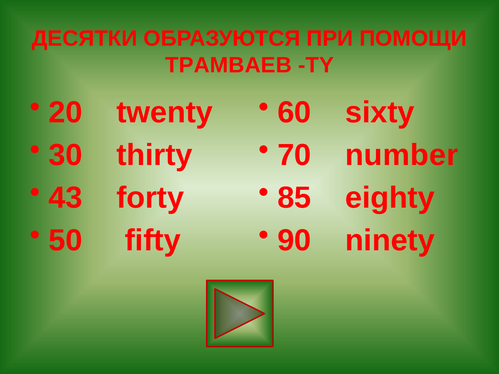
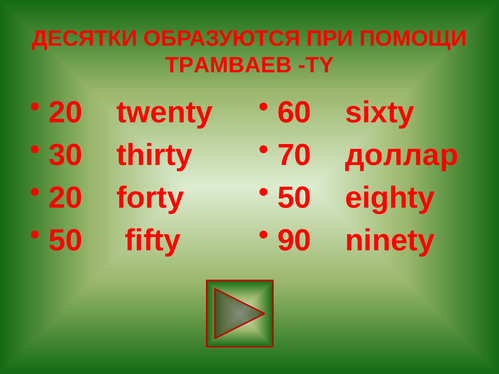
number: number -> доллар
43 at (66, 198): 43 -> 20
85 at (294, 198): 85 -> 50
